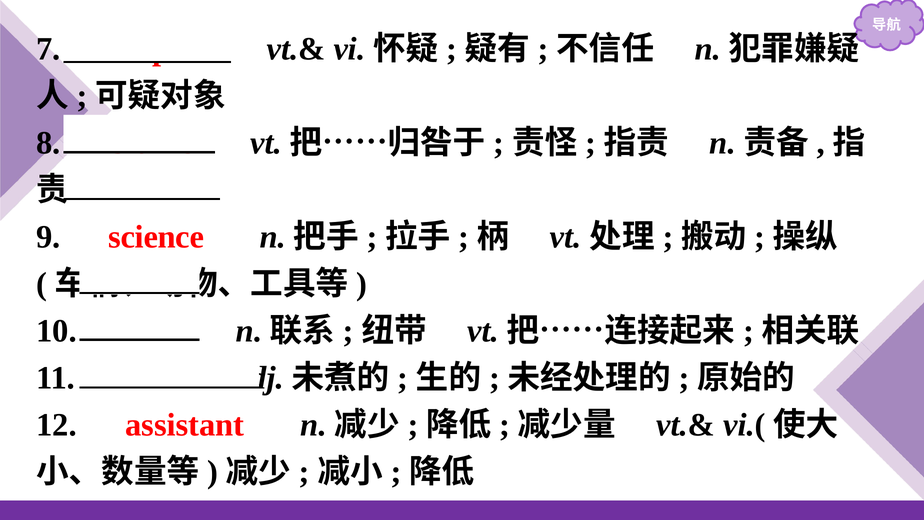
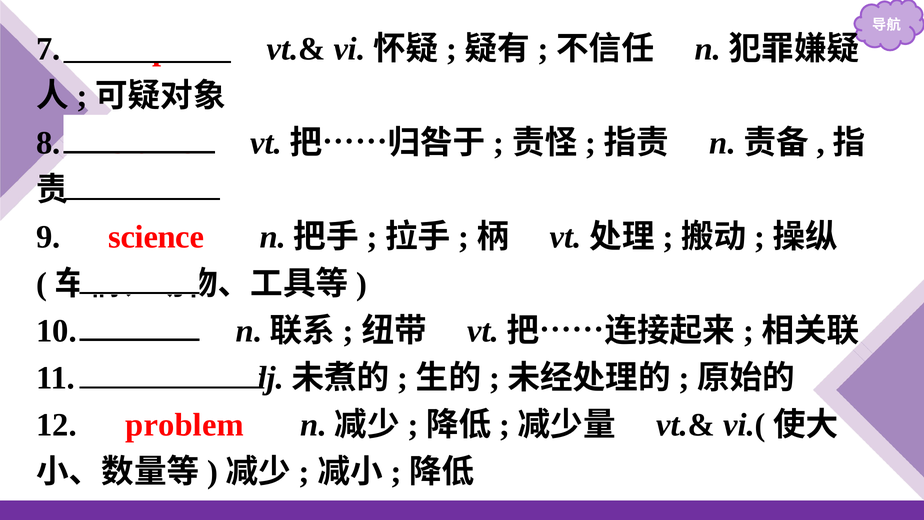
assistant: assistant -> problem
